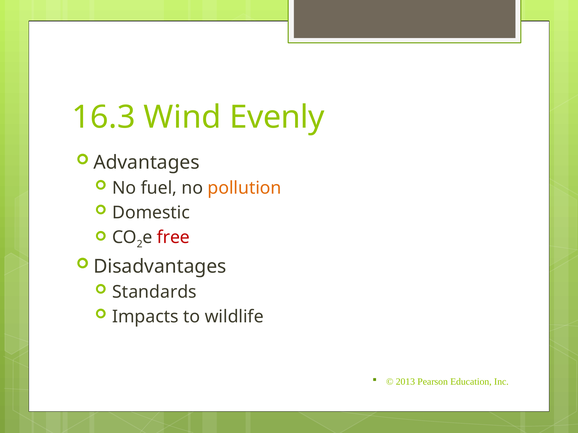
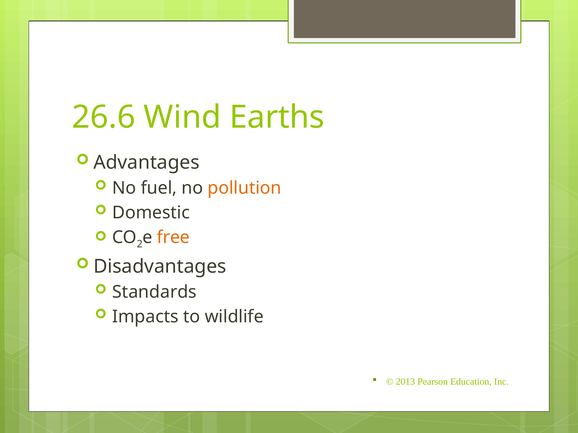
16.3: 16.3 -> 26.6
Evenly: Evenly -> Earths
free colour: red -> orange
